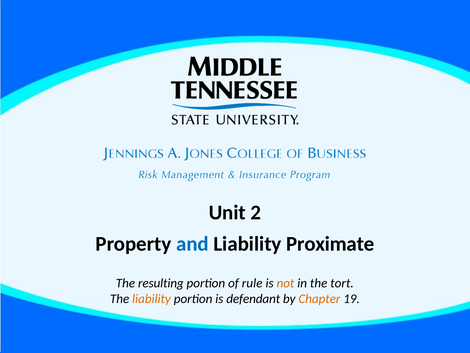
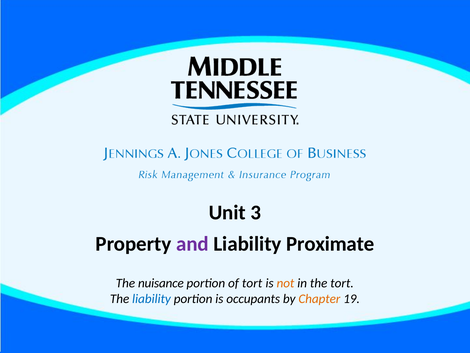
2: 2 -> 3
and colour: blue -> purple
resulting: resulting -> nuisance
of rule: rule -> tort
liability at (151, 299) colour: orange -> blue
defendant: defendant -> occupants
